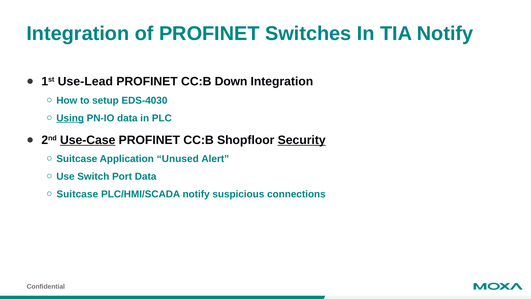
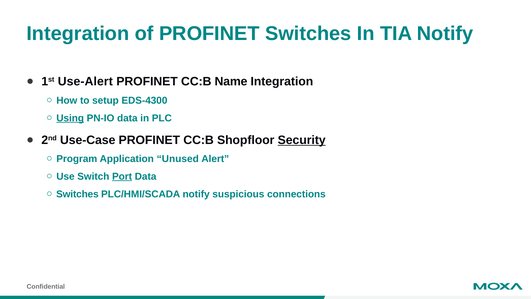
Use-Lead: Use-Lead -> Use-Alert
Down: Down -> Name
EDS-4030: EDS-4030 -> EDS-4300
Use-Case underline: present -> none
Suitcase at (77, 159): Suitcase -> Program
Port underline: none -> present
Suitcase at (77, 194): Suitcase -> Switches
